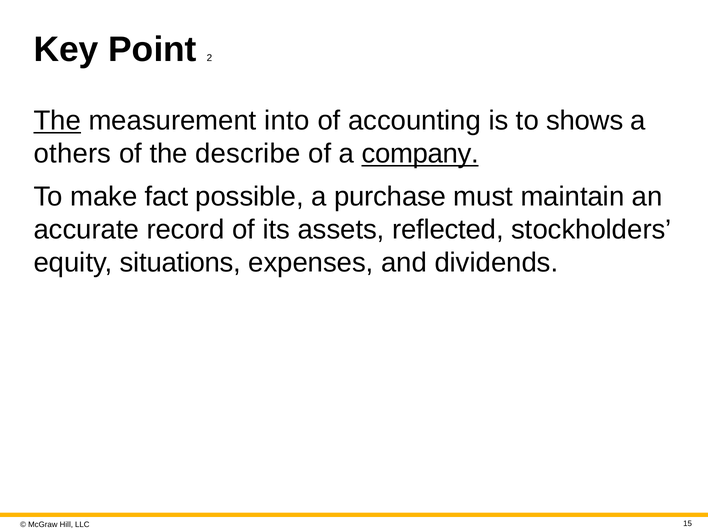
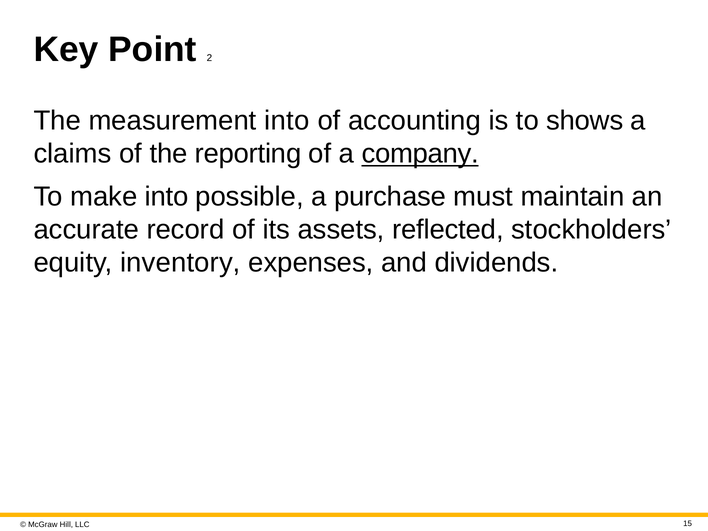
The at (57, 121) underline: present -> none
others: others -> claims
describe: describe -> reporting
make fact: fact -> into
situations: situations -> inventory
